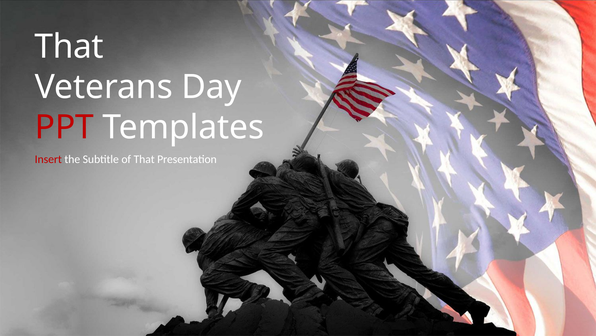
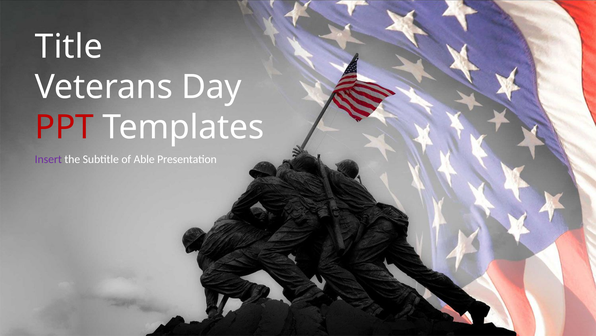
That at (69, 47): That -> Title
Insert colour: red -> purple
of That: That -> Able
